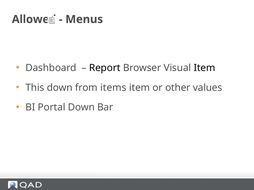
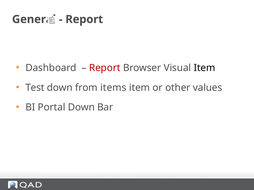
Allowed: Allowed -> General
Menus at (84, 19): Menus -> Report
Report at (105, 68) colour: black -> red
This: This -> Test
